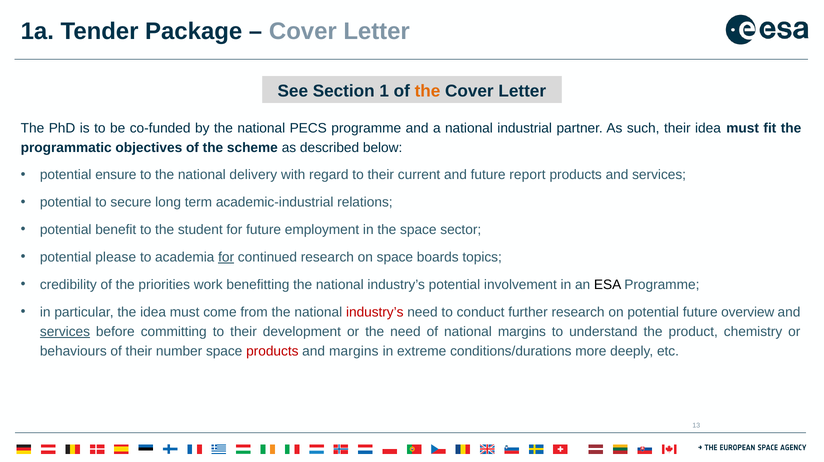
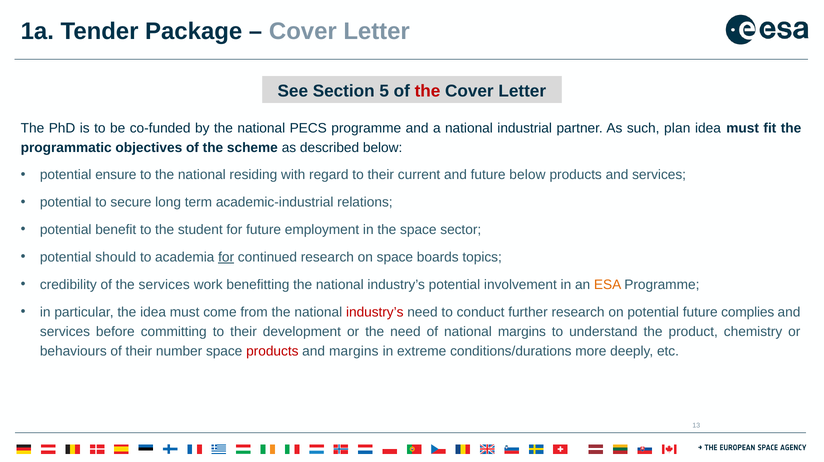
1: 1 -> 5
the at (428, 91) colour: orange -> red
such their: their -> plan
delivery: delivery -> residing
future report: report -> below
please: please -> should
the priorities: priorities -> services
ESA colour: black -> orange
overview: overview -> complies
services at (65, 332) underline: present -> none
